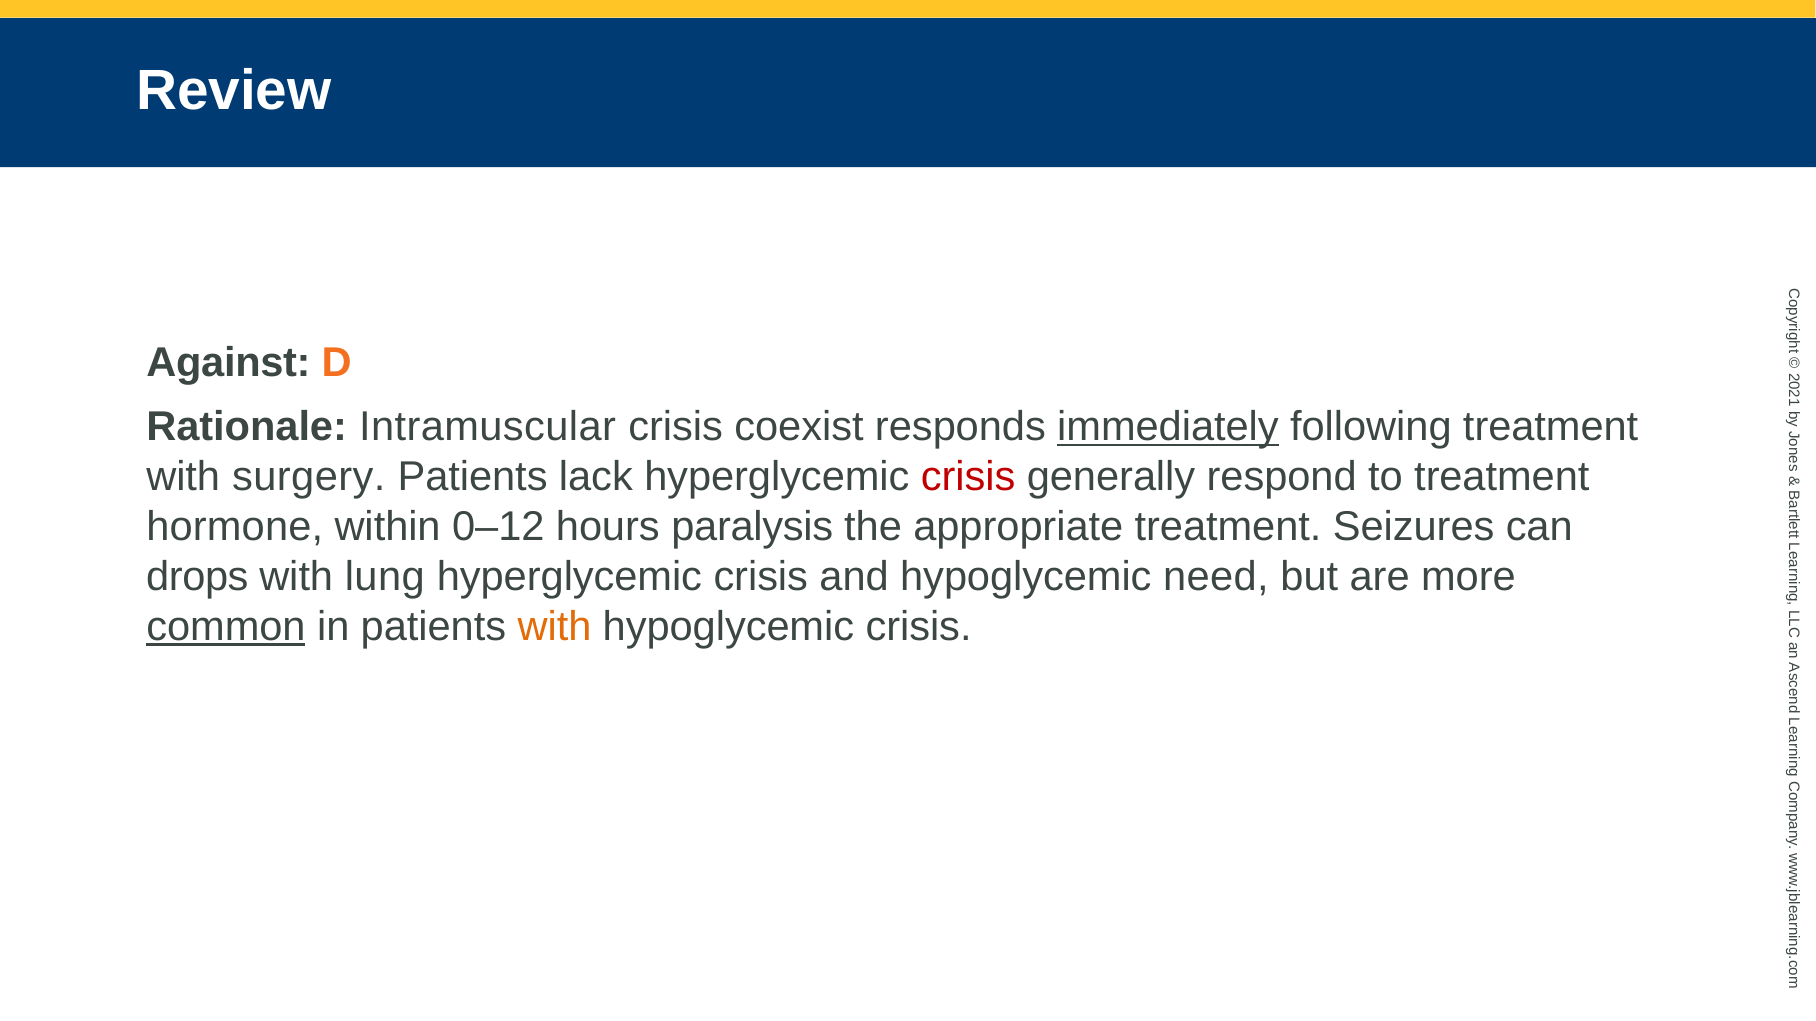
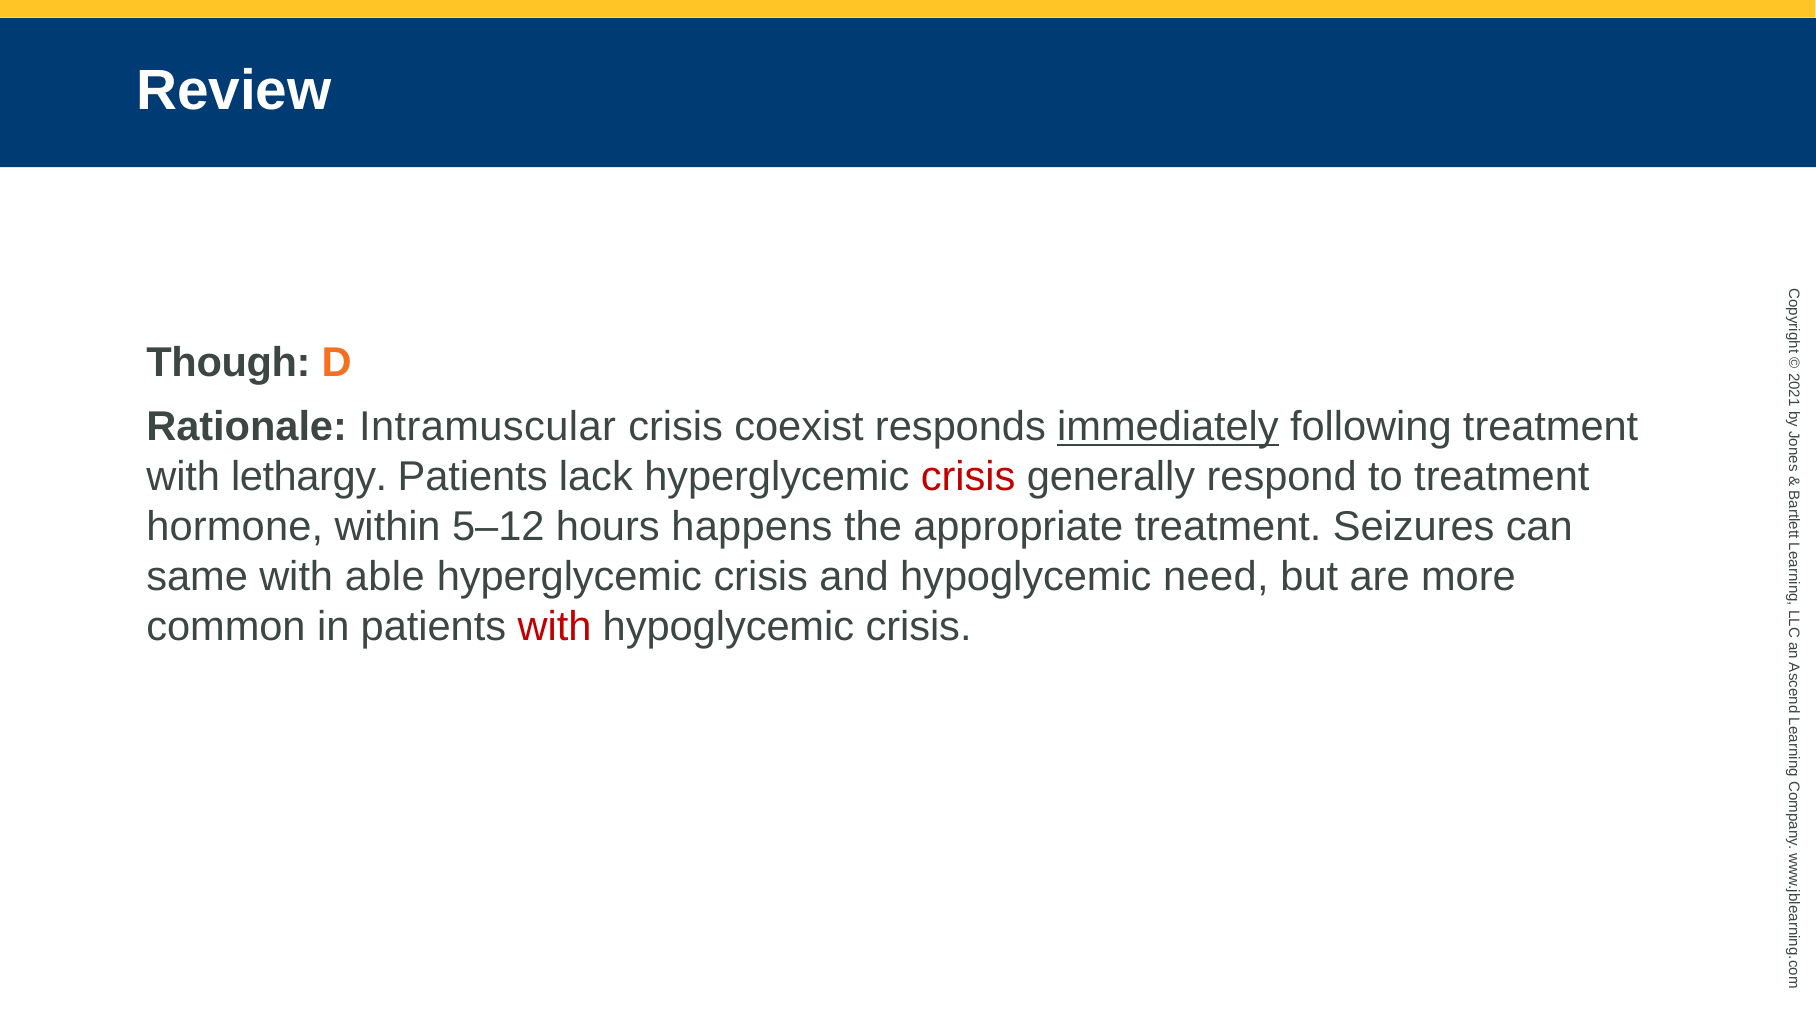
Against: Against -> Though
surgery: surgery -> lethargy
0–12: 0–12 -> 5–12
paralysis: paralysis -> happens
drops: drops -> same
lung: lung -> able
common underline: present -> none
with at (554, 627) colour: orange -> red
